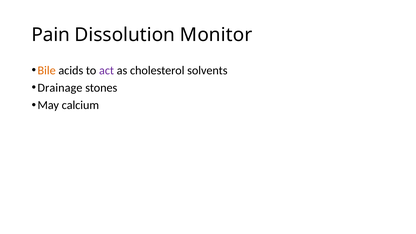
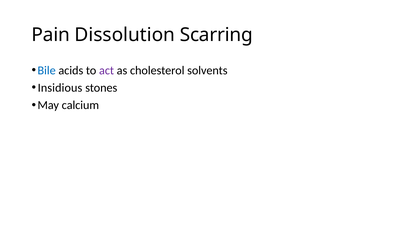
Monitor: Monitor -> Scarring
Bile colour: orange -> blue
Drainage: Drainage -> Insidious
